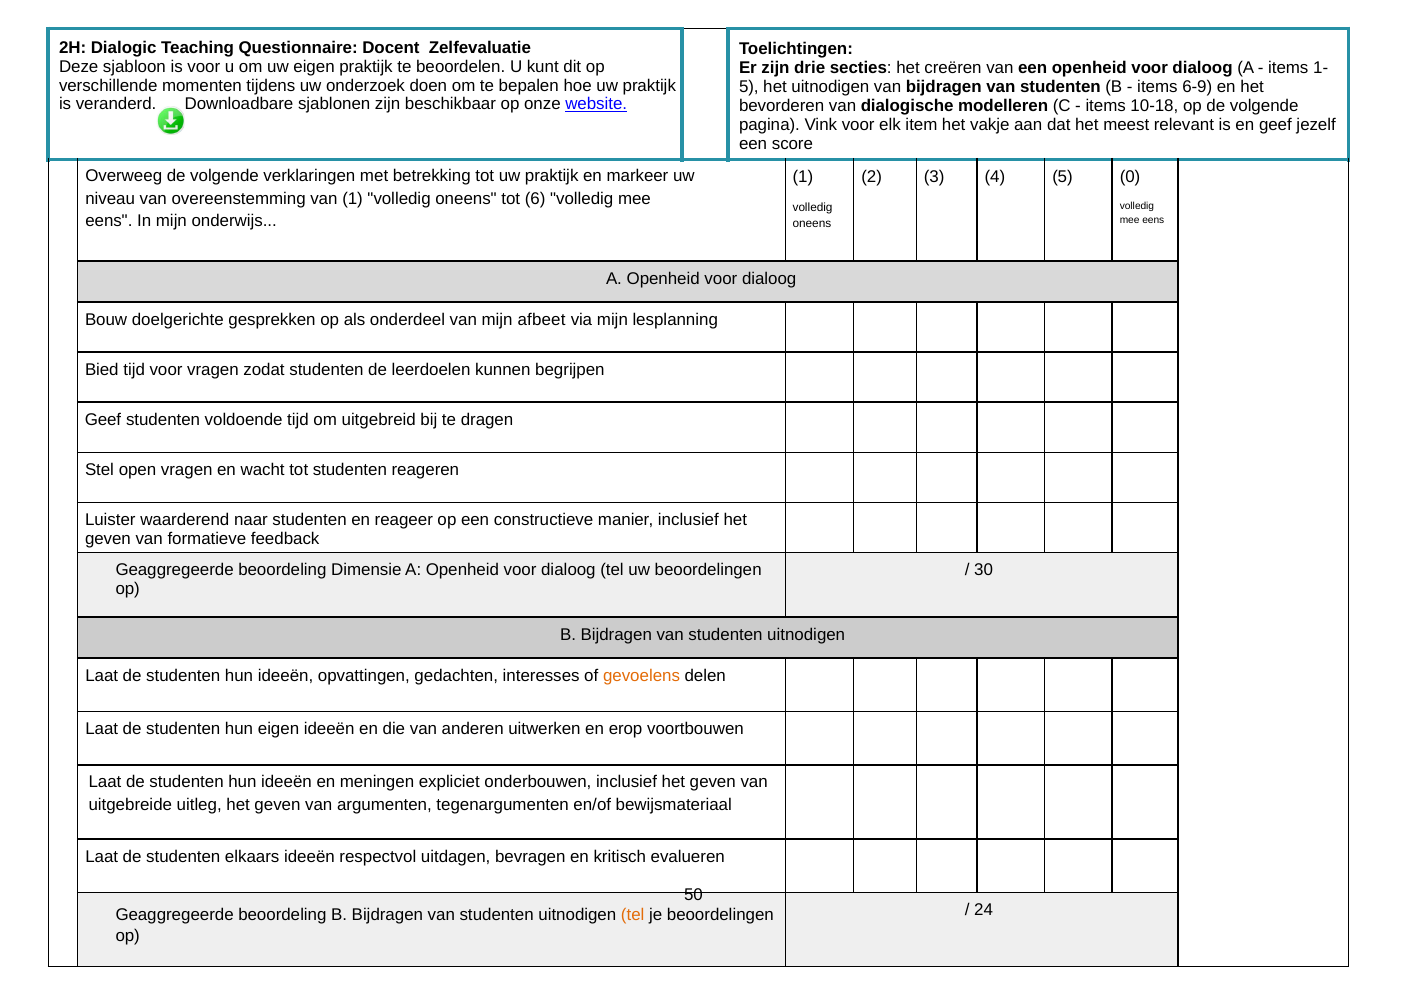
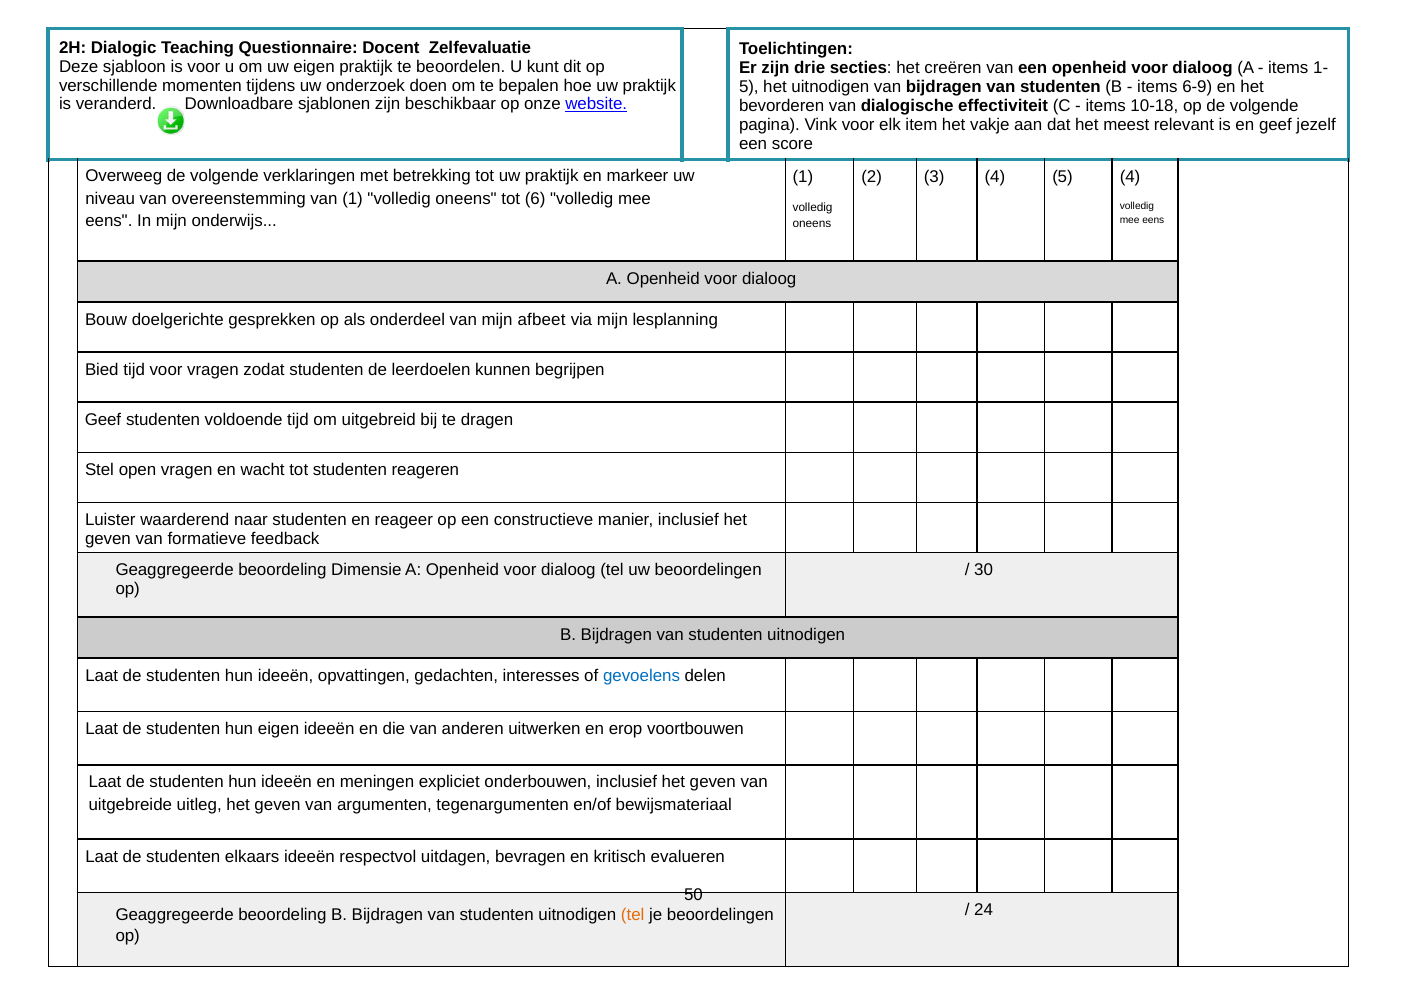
modelleren: modelleren -> effectiviteit
5 0: 0 -> 4
gevoelens colour: orange -> blue
